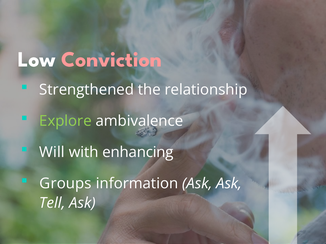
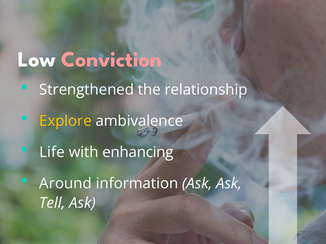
Explore colour: light green -> yellow
Will: Will -> Life
Groups: Groups -> Around
